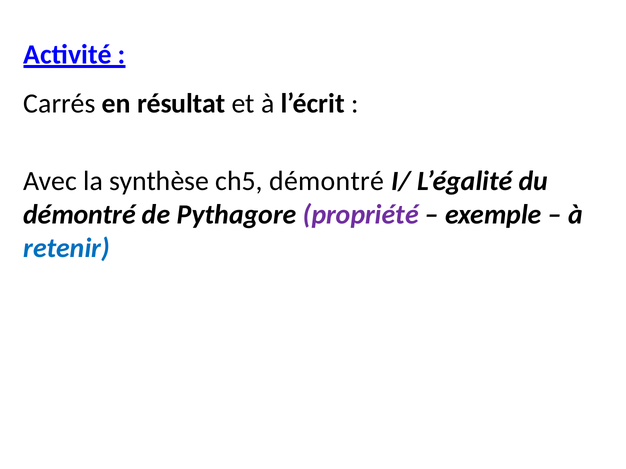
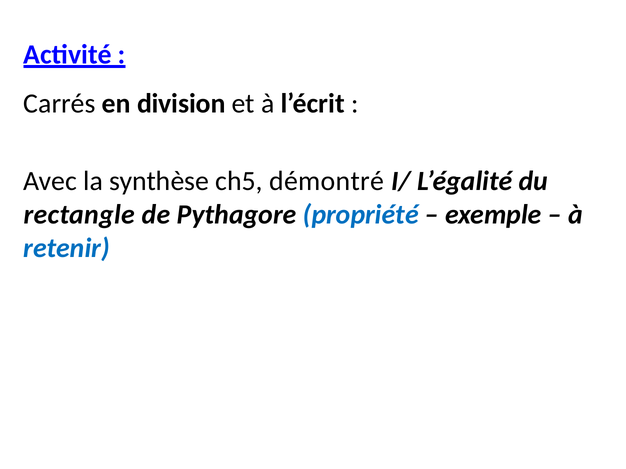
résultat: résultat -> division
démontré at (80, 215): démontré -> rectangle
propriété colour: purple -> blue
